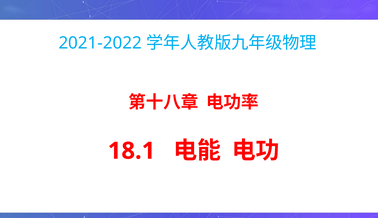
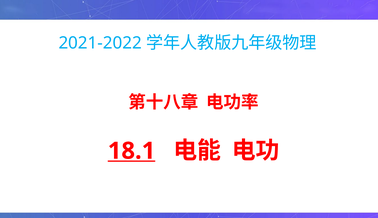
18.1 underline: none -> present
